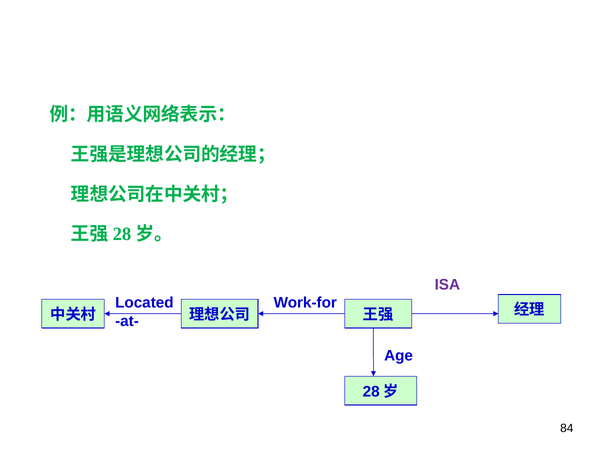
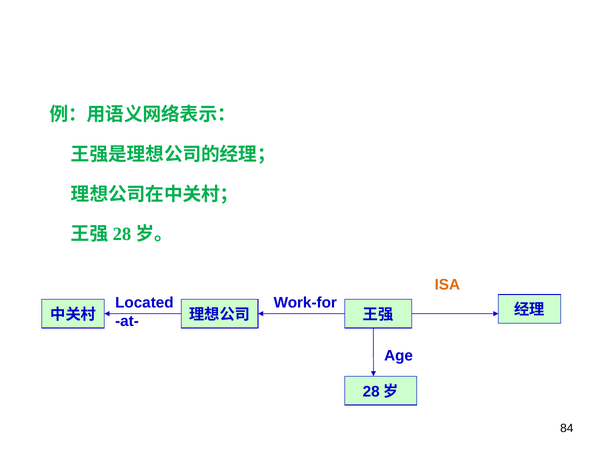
ISA colour: purple -> orange
